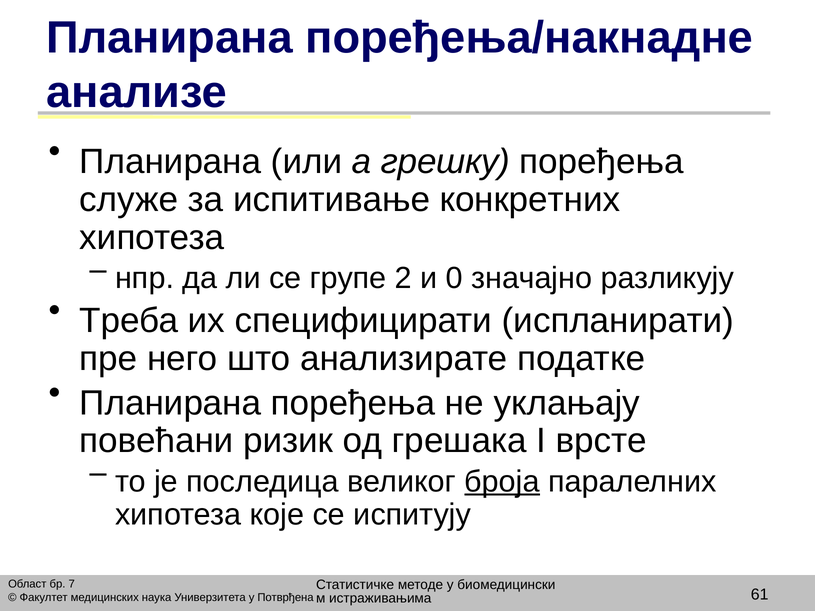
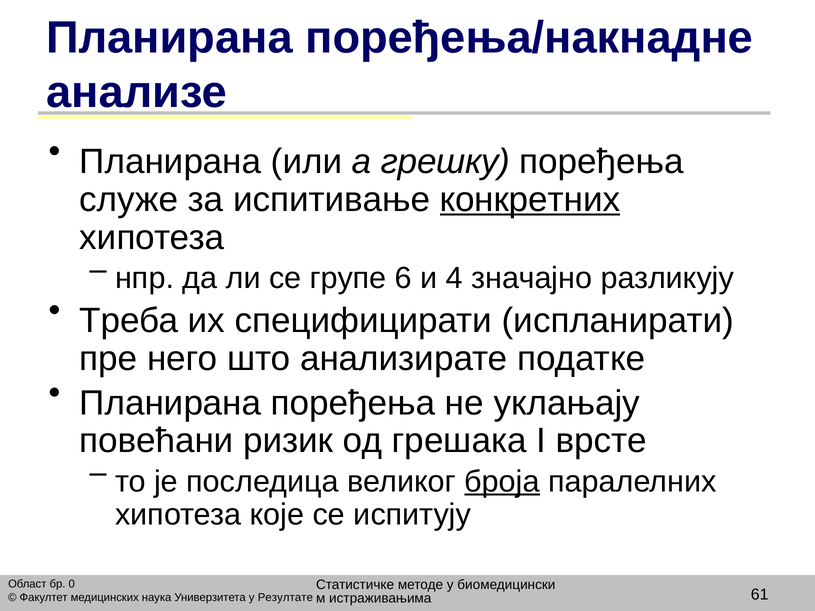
конкретних underline: none -> present
2: 2 -> 6
0: 0 -> 4
7: 7 -> 0
Потврђена: Потврђена -> Резултате
